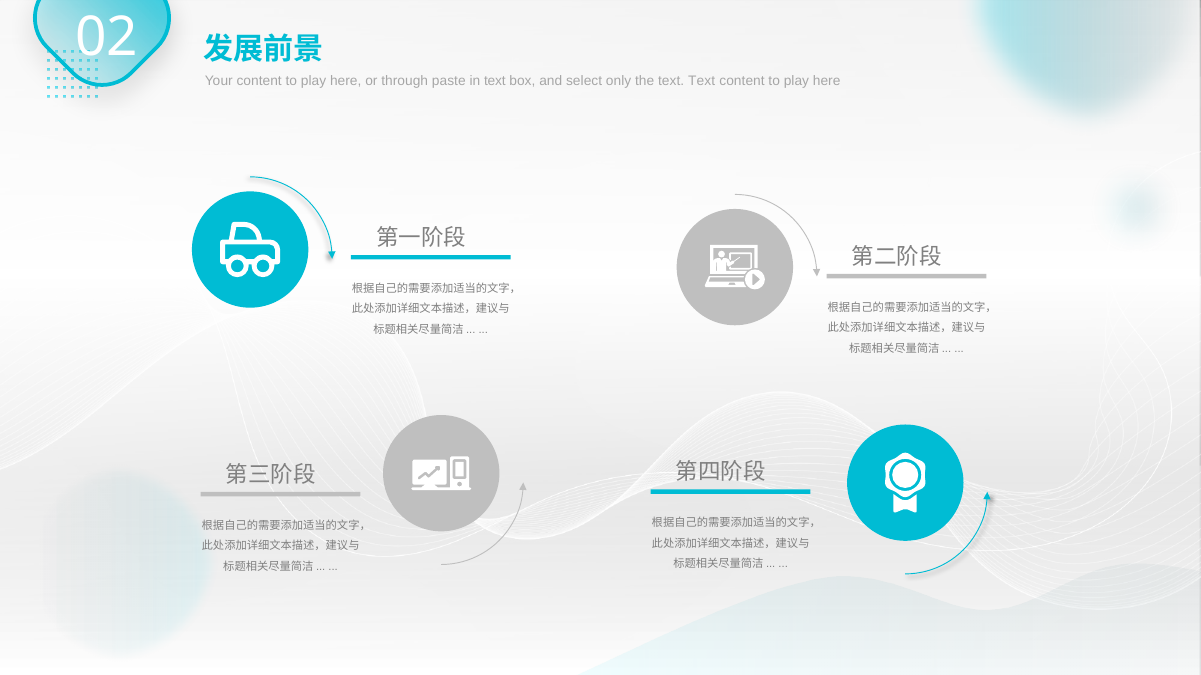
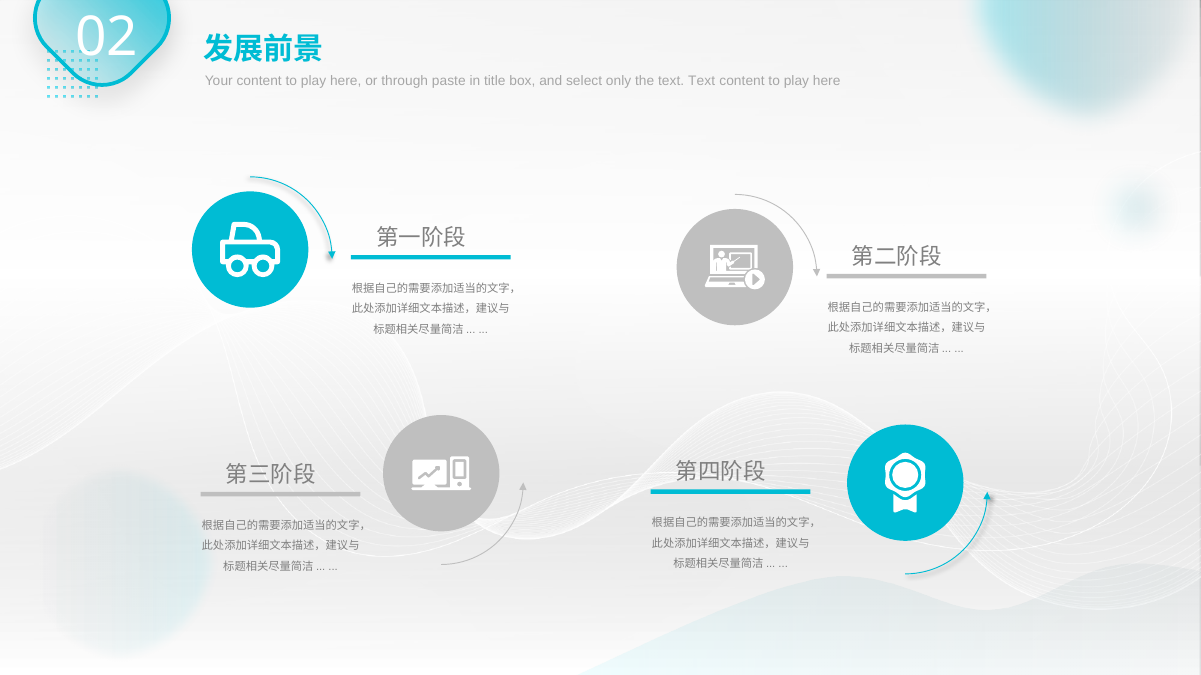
in text: text -> title
